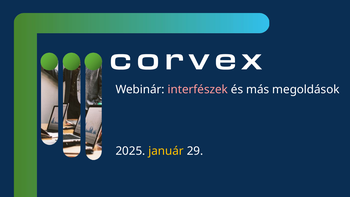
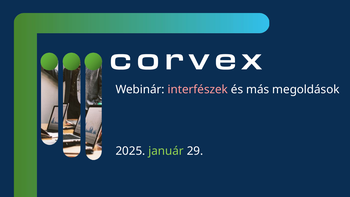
január colour: yellow -> light green
